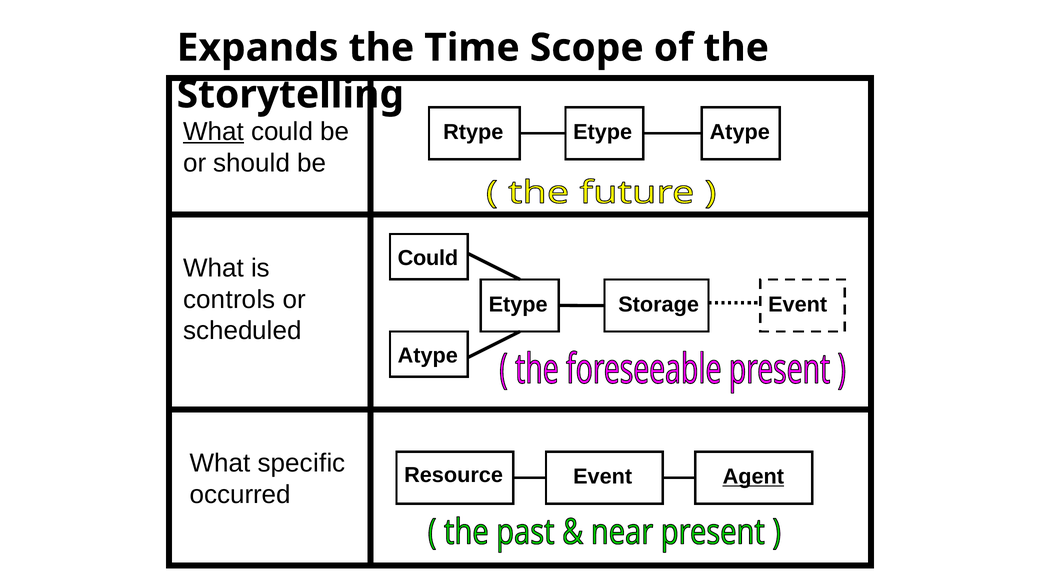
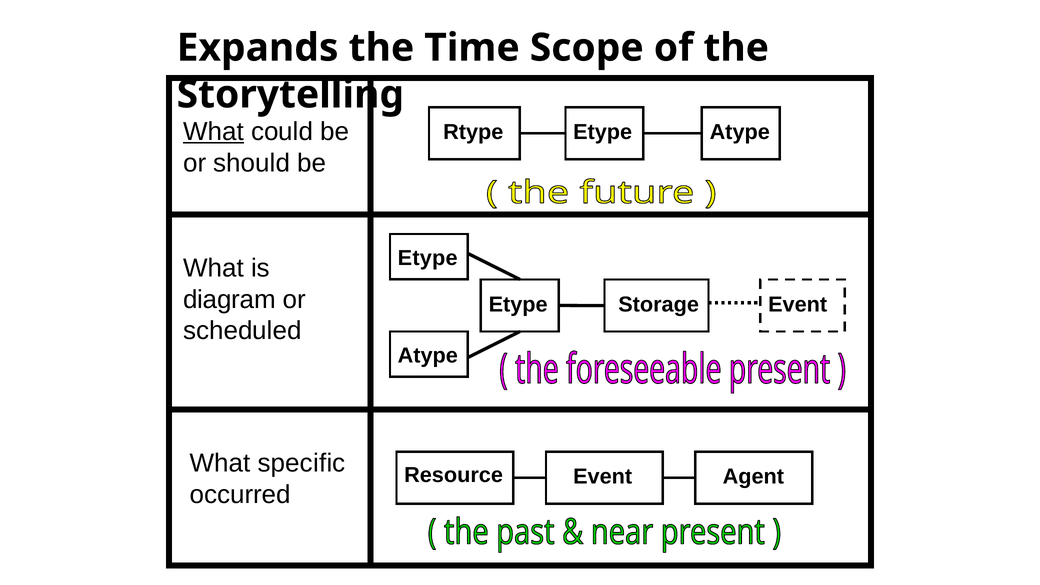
Could at (428, 258): Could -> Etype
controls: controls -> diagram
Agent underline: present -> none
